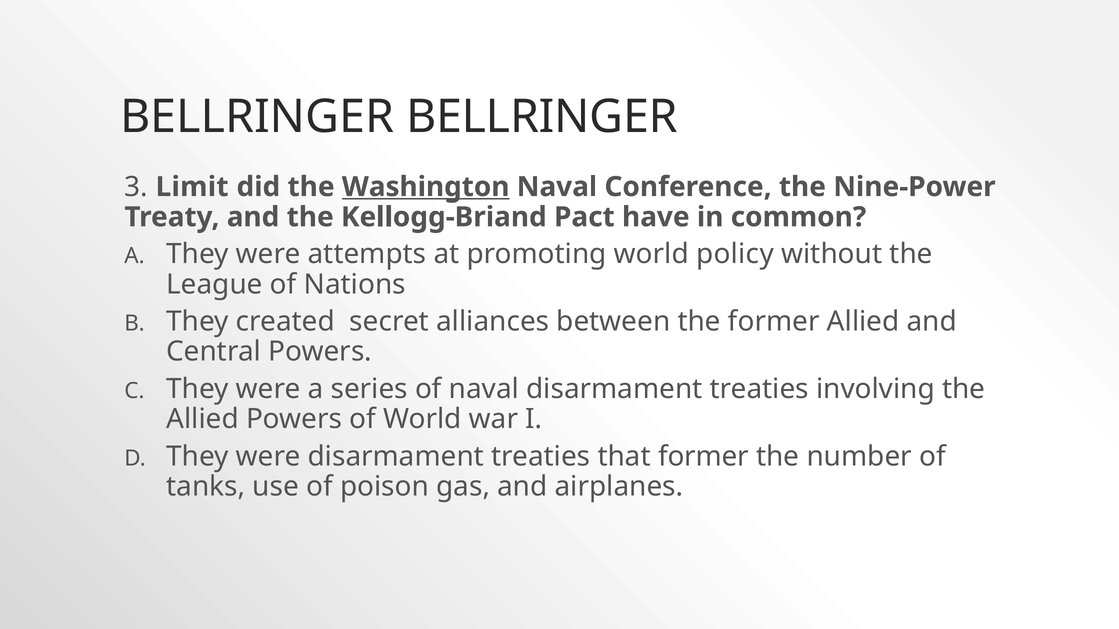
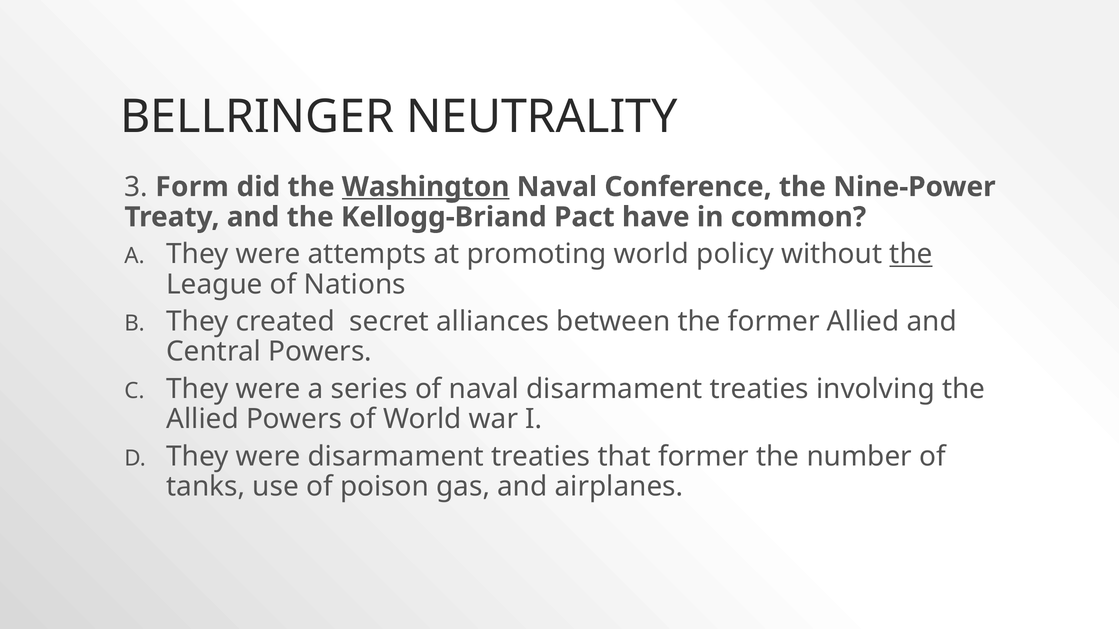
BELLRINGER BELLRINGER: BELLRINGER -> NEUTRALITY
Limit: Limit -> Form
the at (911, 254) underline: none -> present
